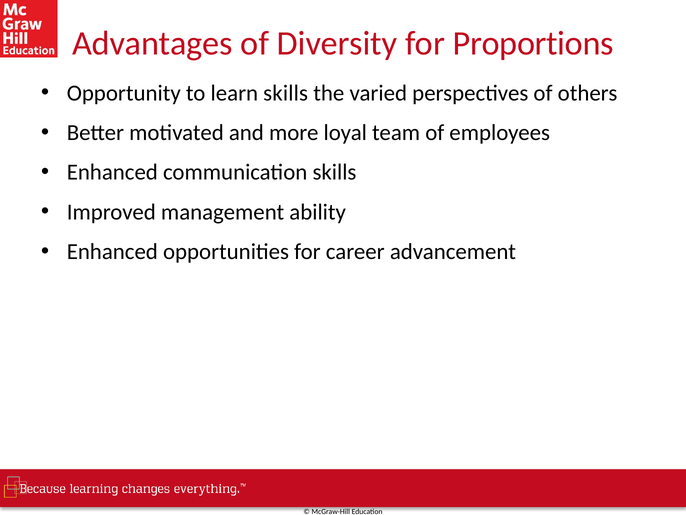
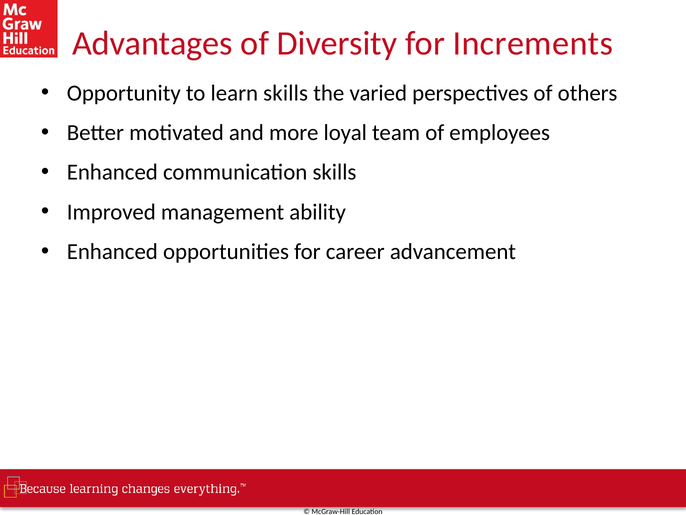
Proportions: Proportions -> Increments
